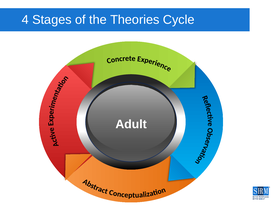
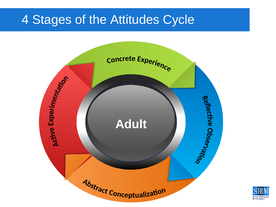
Theories: Theories -> Attitudes
